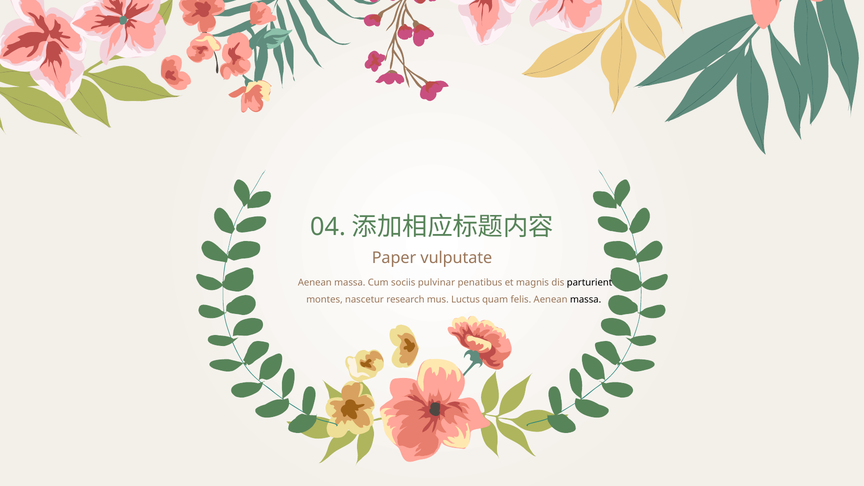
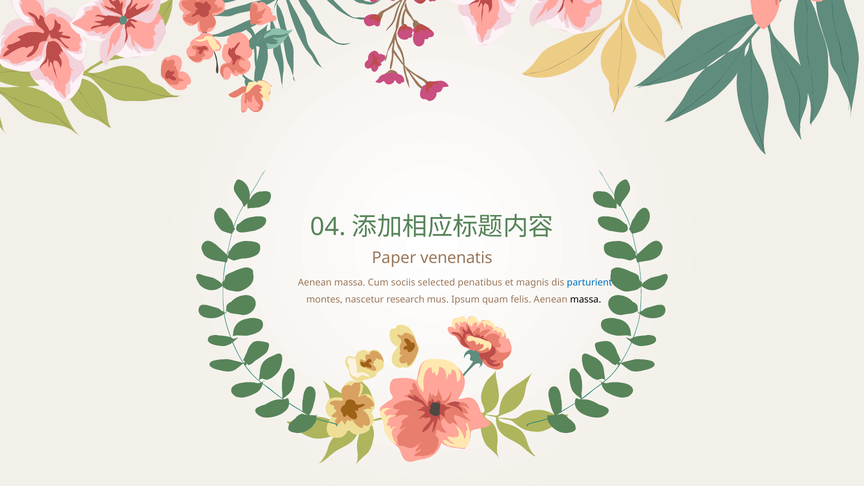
vulputate: vulputate -> venenatis
pulvinar: pulvinar -> selected
parturient colour: black -> blue
Luctus: Luctus -> Ipsum
